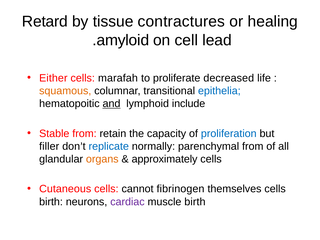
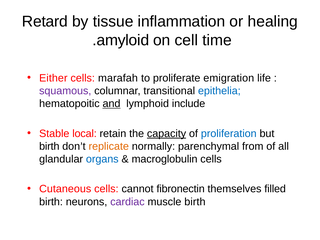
contractures: contractures -> inflammation
lead: lead -> time
decreased: decreased -> emigration
squamous colour: orange -> purple
Stable from: from -> local
capacity underline: none -> present
filler at (49, 146): filler -> birth
replicate colour: blue -> orange
organs colour: orange -> blue
approximately: approximately -> macroglobulin
fibrinogen: fibrinogen -> fibronectin
themselves cells: cells -> filled
